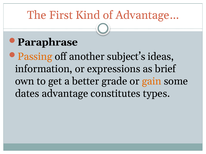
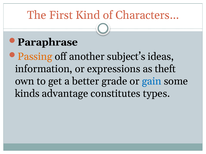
Advantage…: Advantage… -> Characters…
brief: brief -> theft
gain colour: orange -> blue
dates: dates -> kinds
